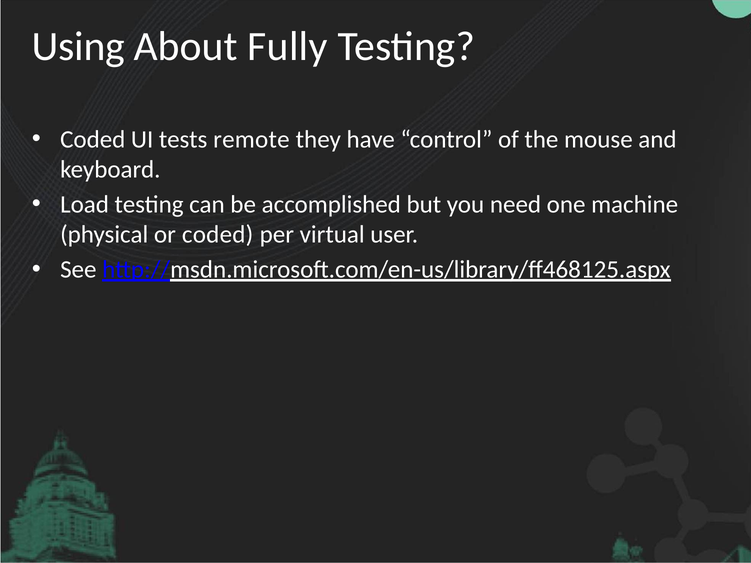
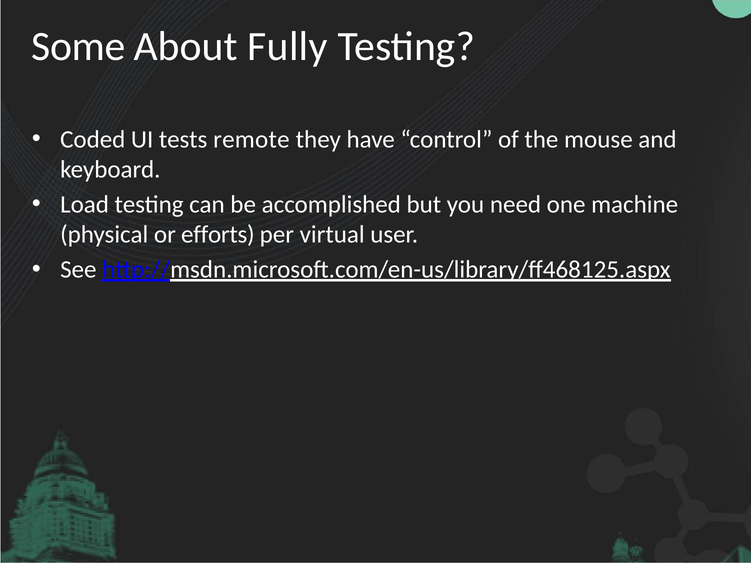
Using: Using -> Some
or coded: coded -> efforts
